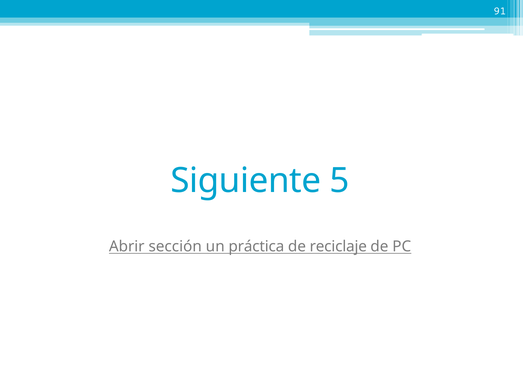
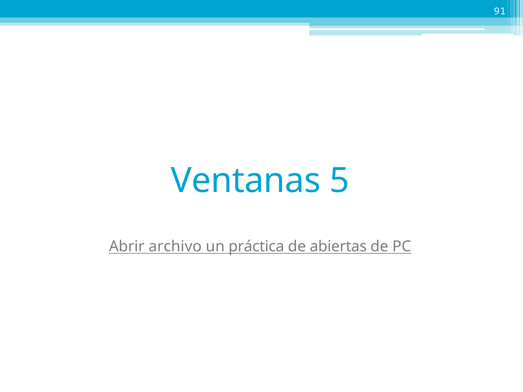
Siguiente: Siguiente -> Ventanas
sección: sección -> archivo
reciclaje: reciclaje -> abiertas
